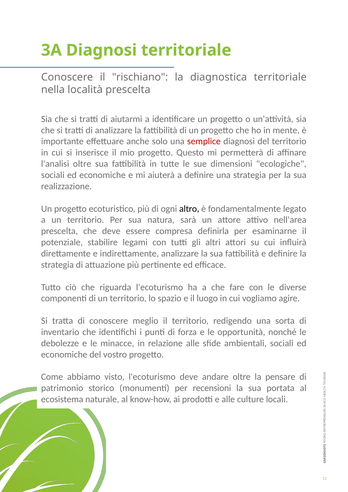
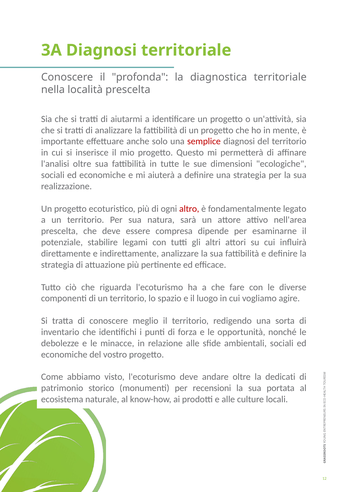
rischiano: rischiano -> profonda
altro colour: black -> red
definirla: definirla -> dipende
pensare: pensare -> dedicati
